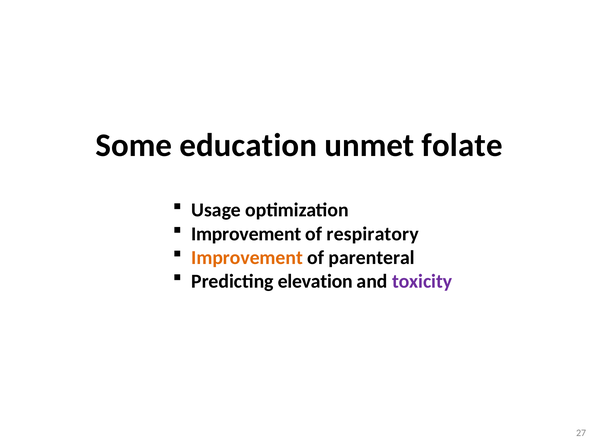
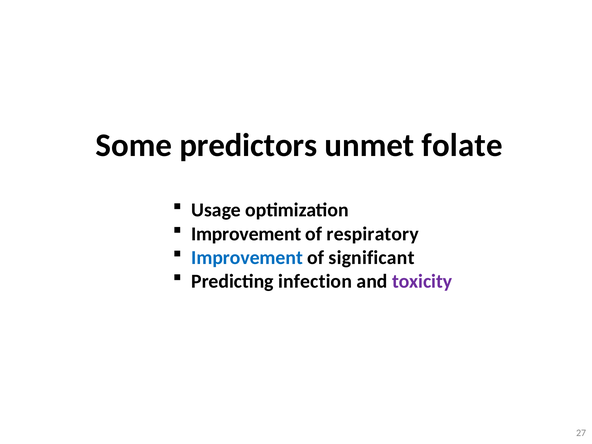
education: education -> predictors
Improvement at (247, 258) colour: orange -> blue
parenteral: parenteral -> significant
elevation: elevation -> infection
